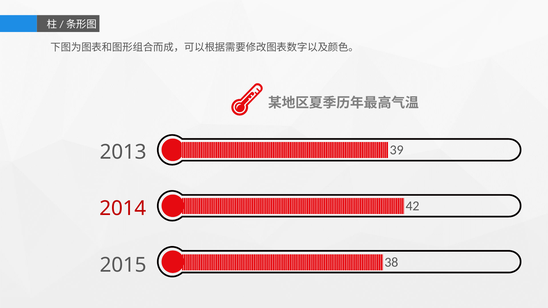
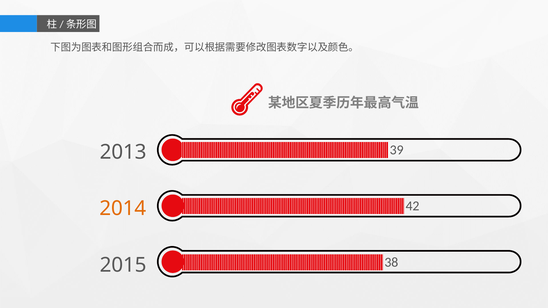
2014 colour: red -> orange
